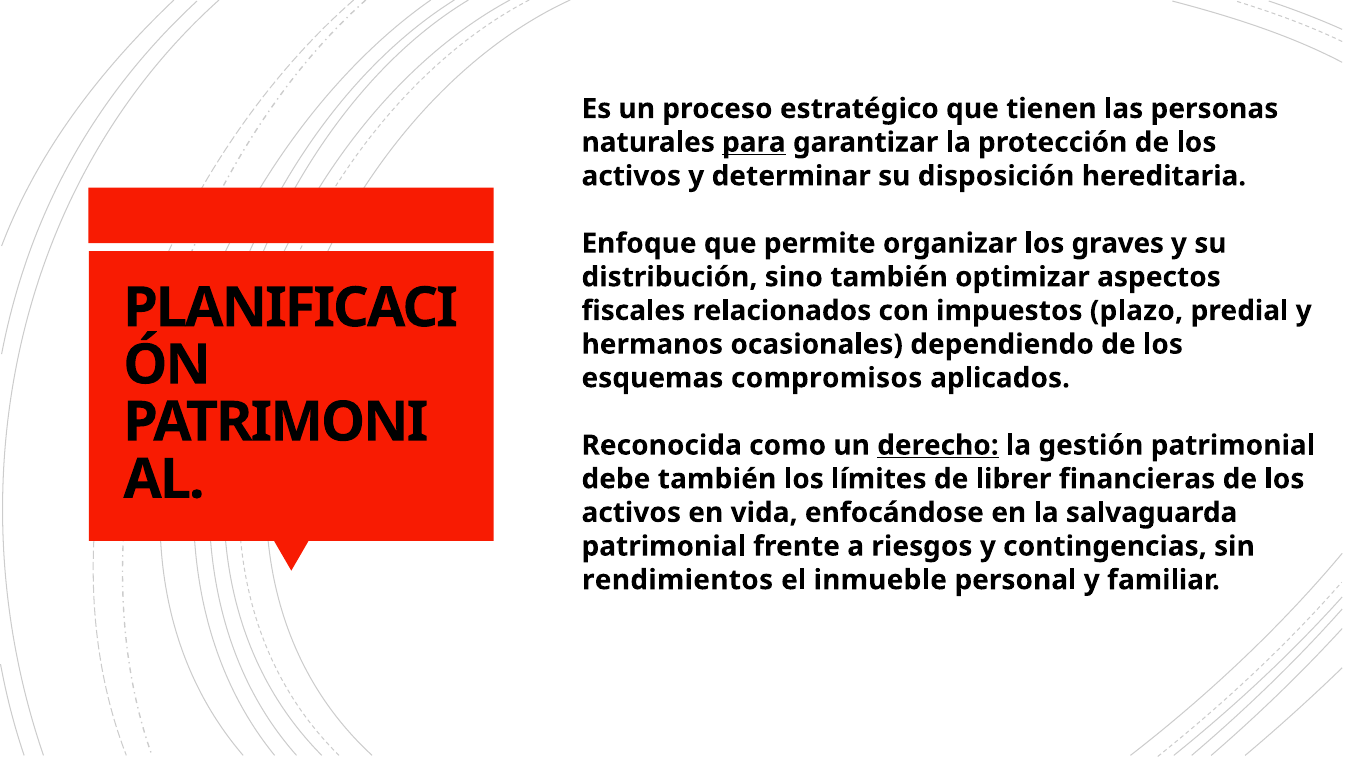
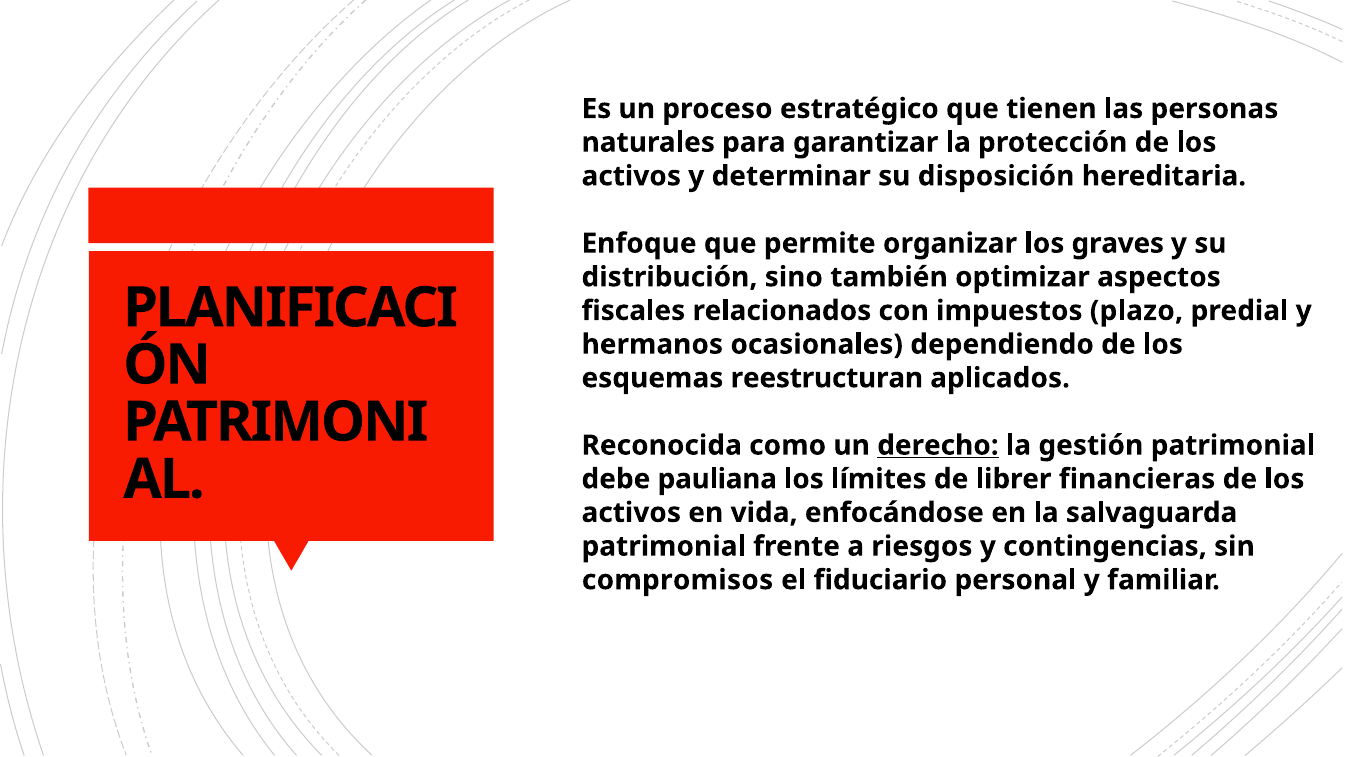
para underline: present -> none
compromisos: compromisos -> reestructuran
debe también: también -> pauliana
rendimientos: rendimientos -> compromisos
inmueble: inmueble -> fiduciario
